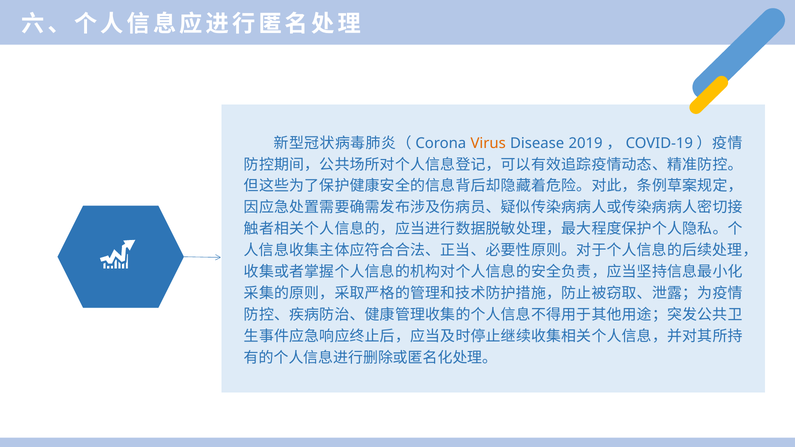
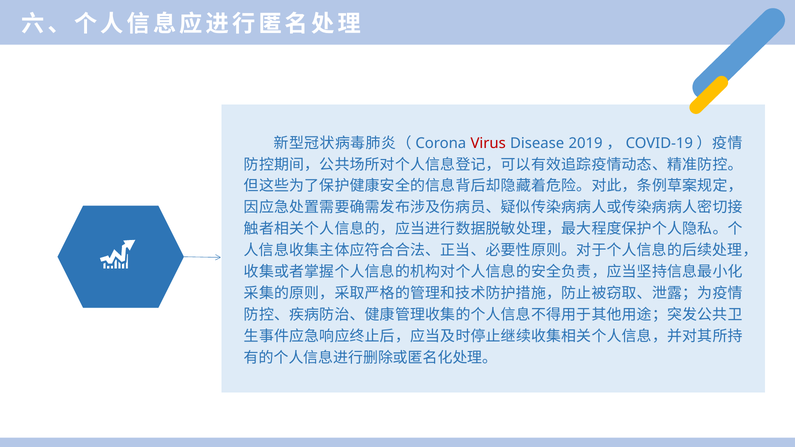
Virus colour: orange -> red
